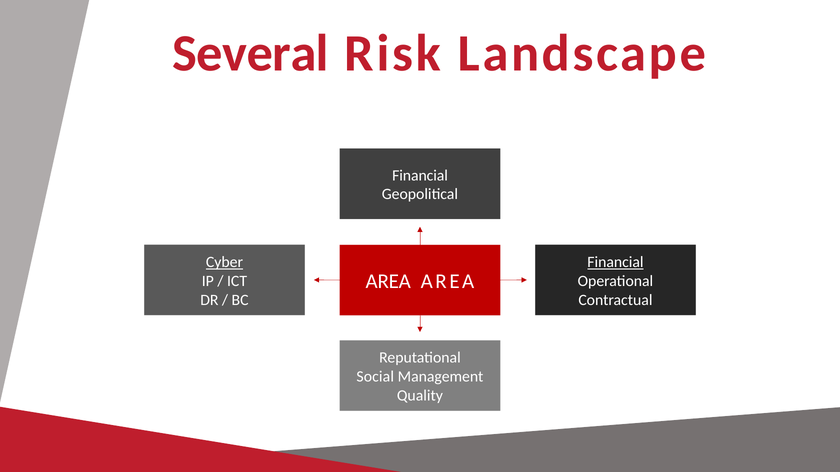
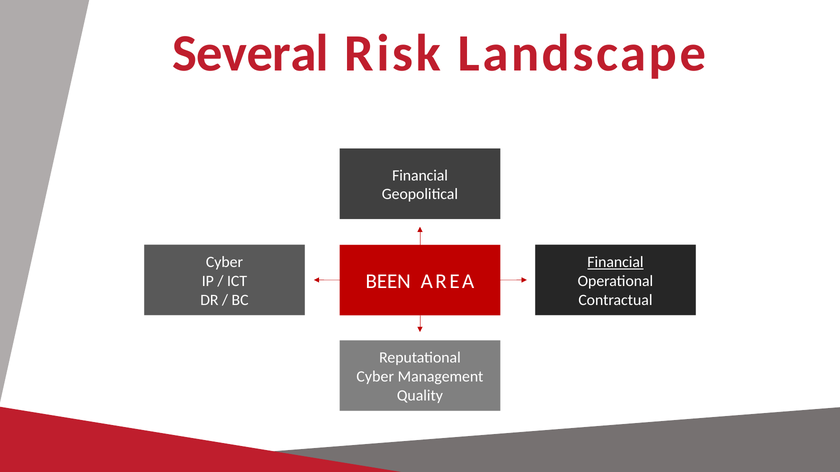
Cyber at (224, 262) underline: present -> none
AREA at (388, 282): AREA -> BEEN
Social at (375, 377): Social -> Cyber
